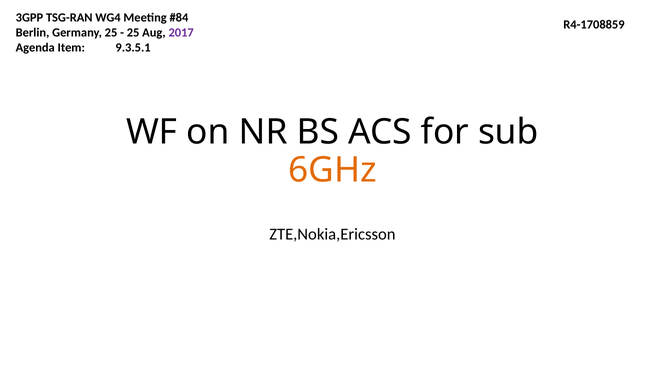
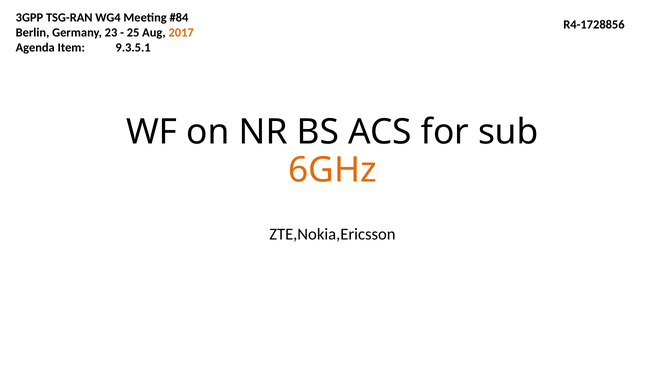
R4-1708859: R4-1708859 -> R4-1728856
Germany 25: 25 -> 23
2017 colour: purple -> orange
